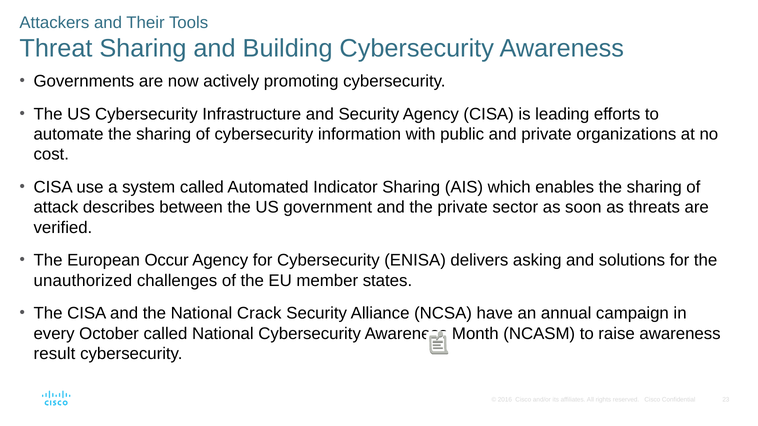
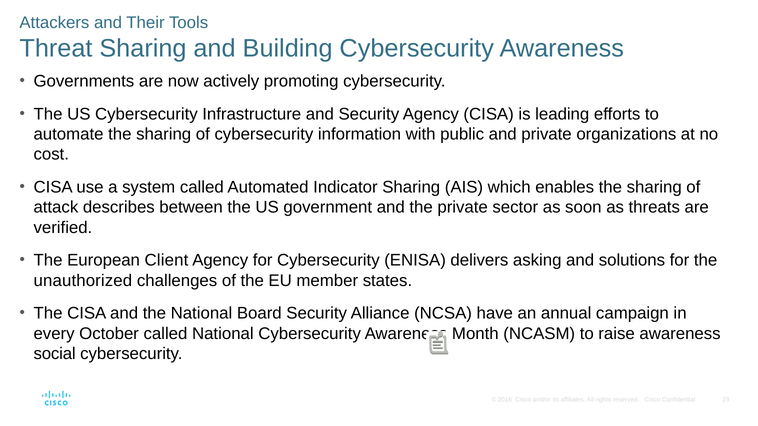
Occur: Occur -> Client
Crack: Crack -> Board
result: result -> social
